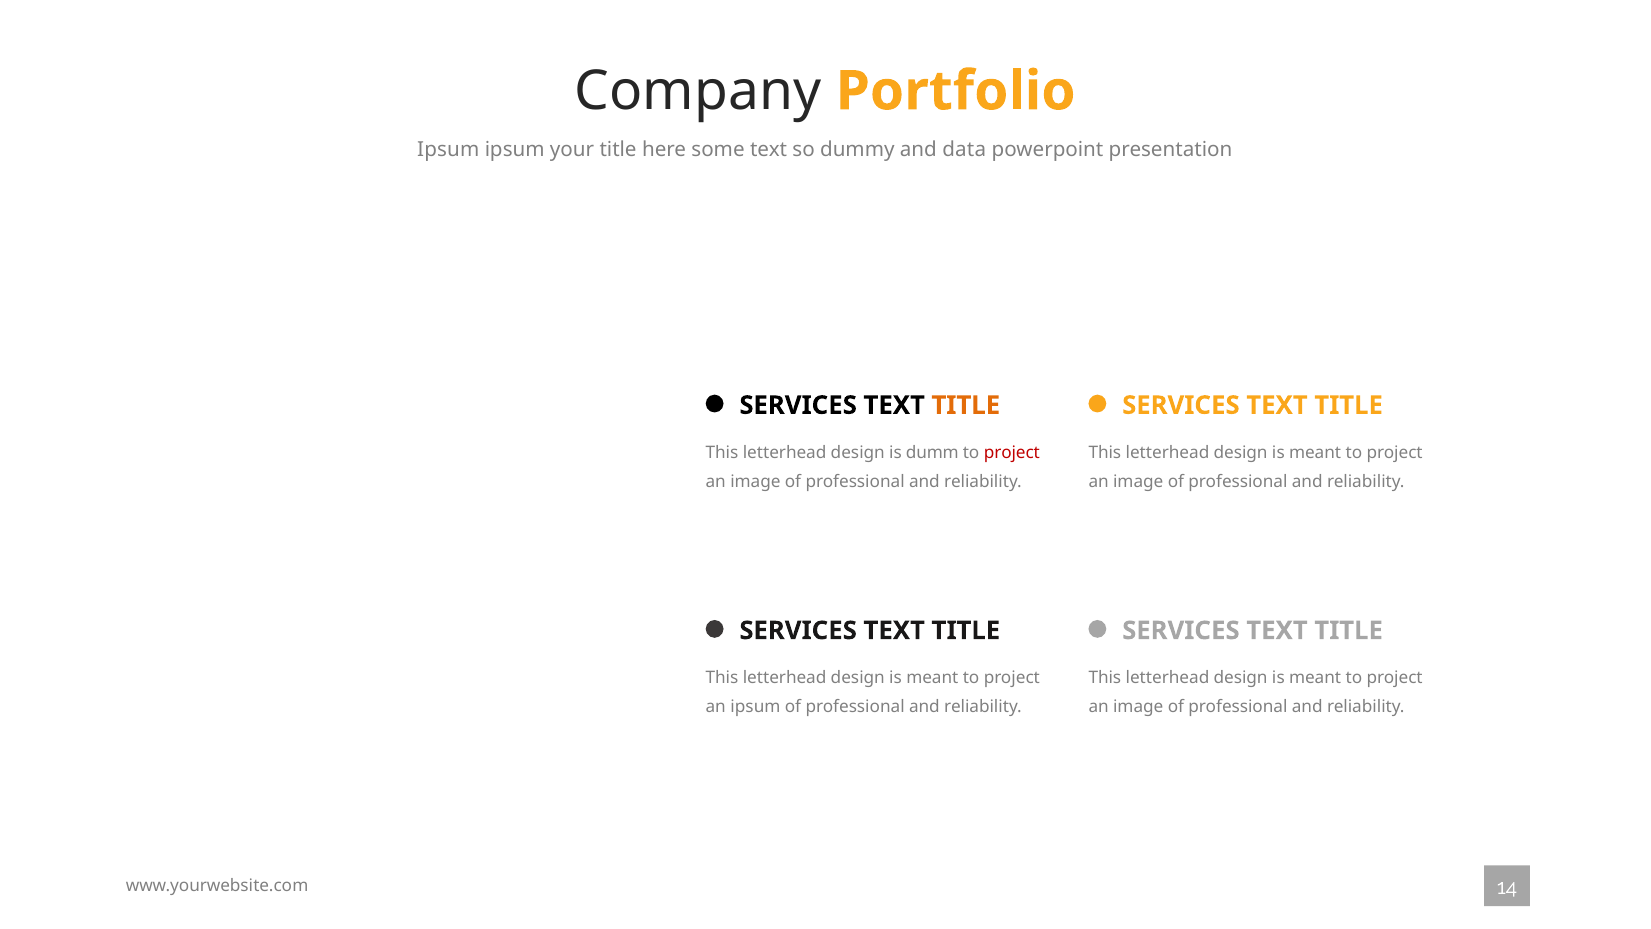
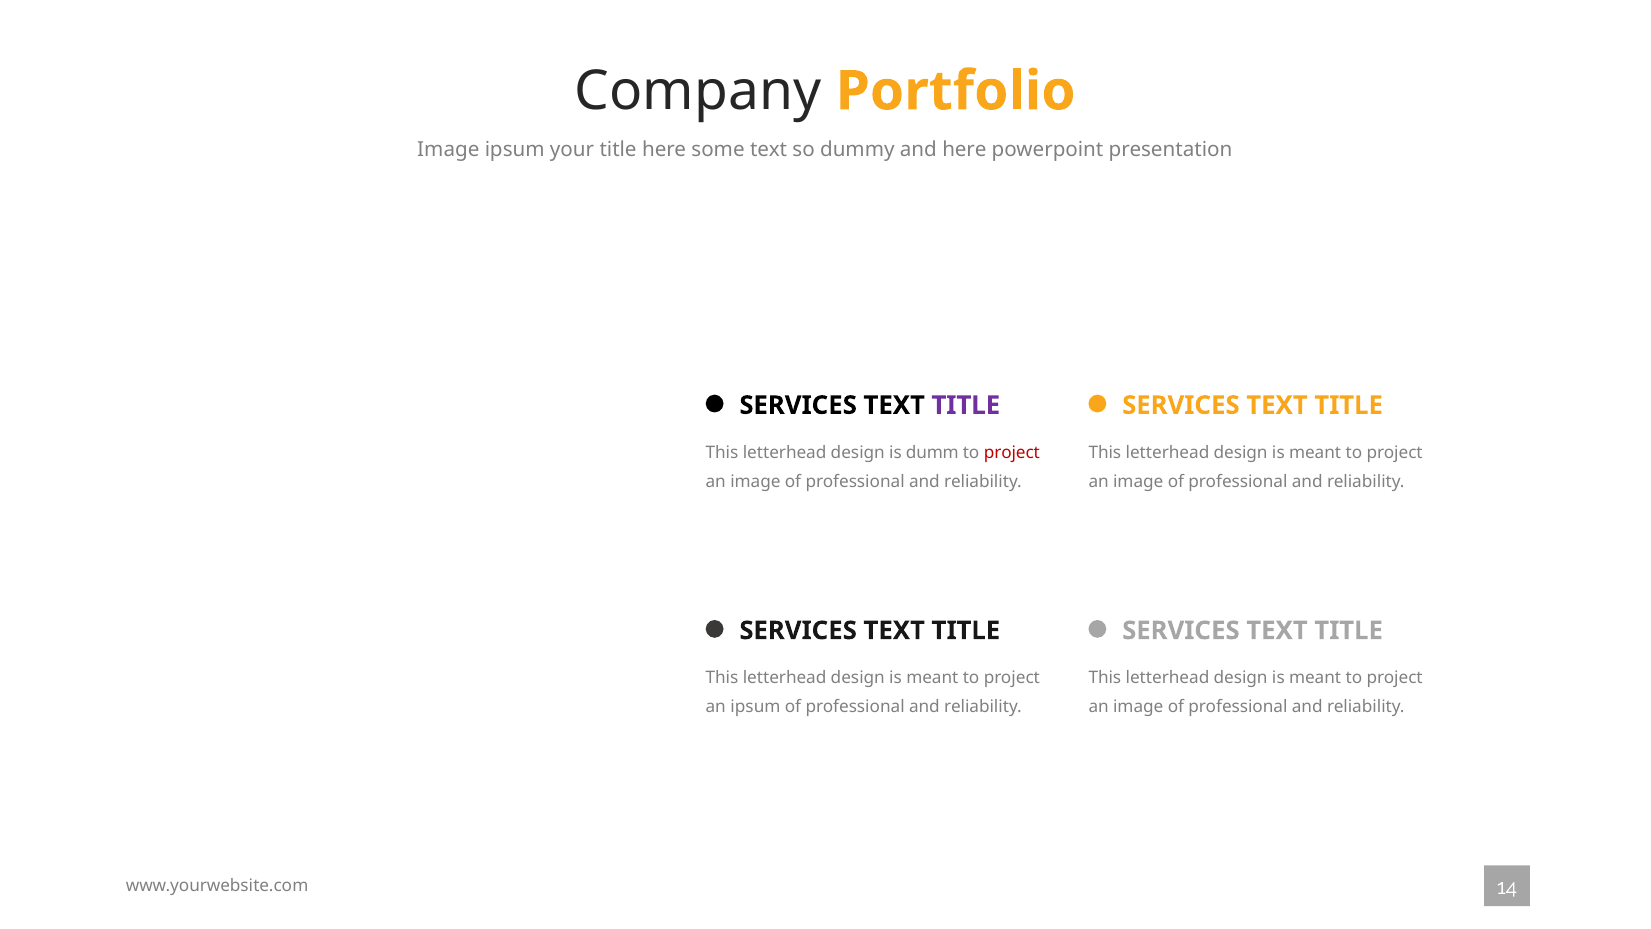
Ipsum at (448, 150): Ipsum -> Image
and data: data -> here
TITLE at (966, 405) colour: orange -> purple
